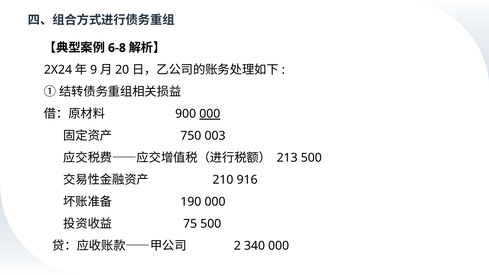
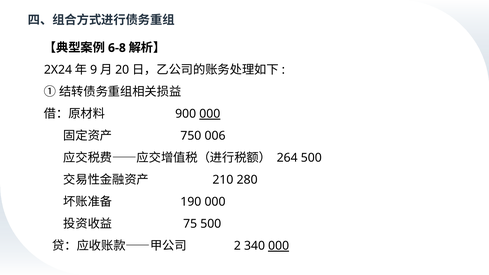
003: 003 -> 006
213: 213 -> 264
916: 916 -> 280
000 at (279, 246) underline: none -> present
